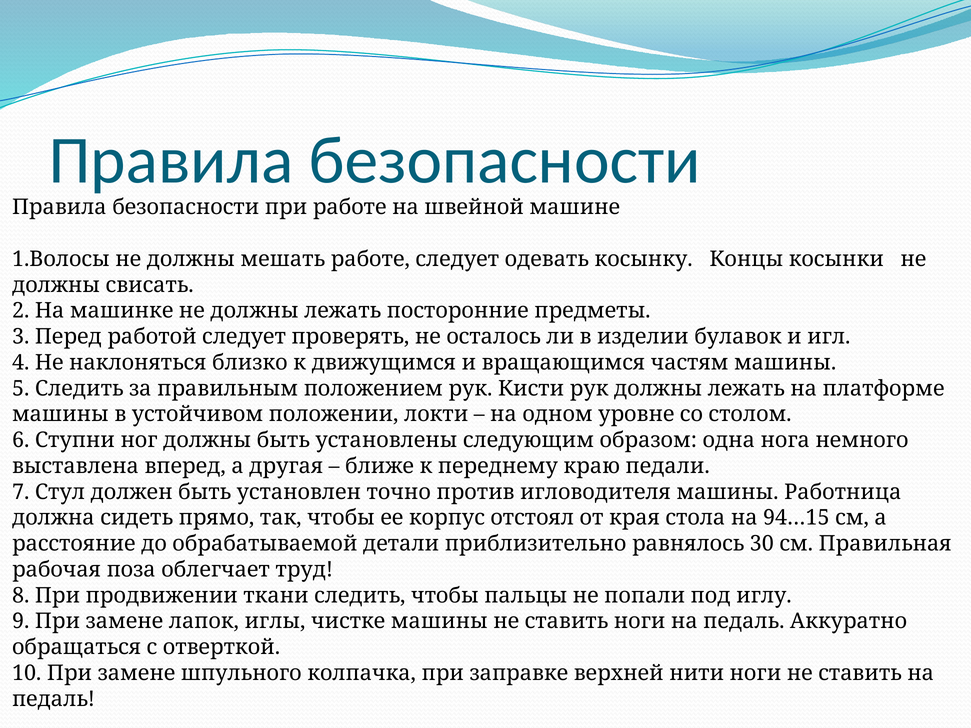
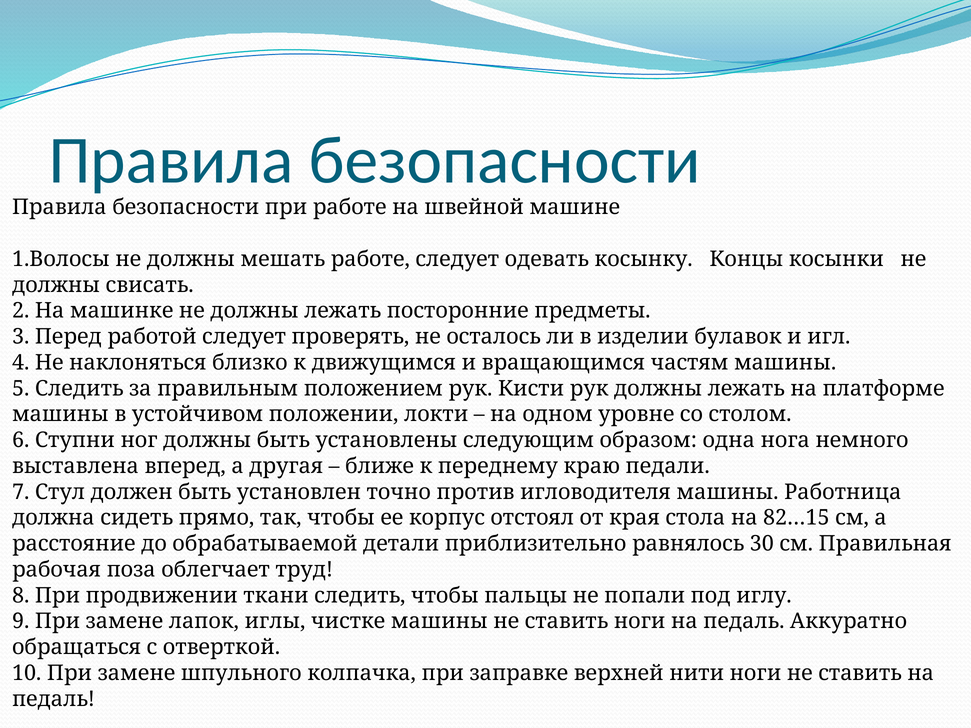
94…15: 94…15 -> 82…15
